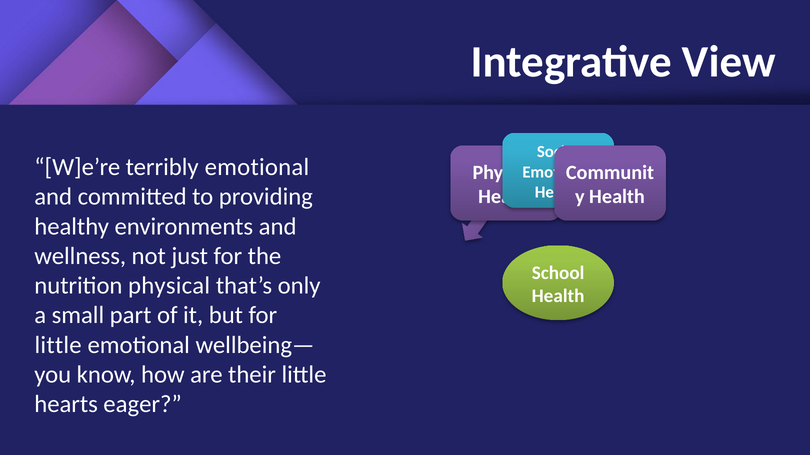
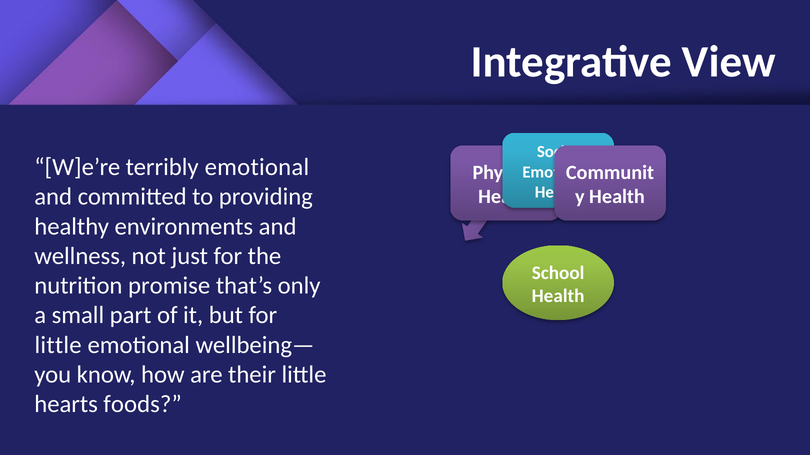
nutrition physical: physical -> promise
eager: eager -> foods
